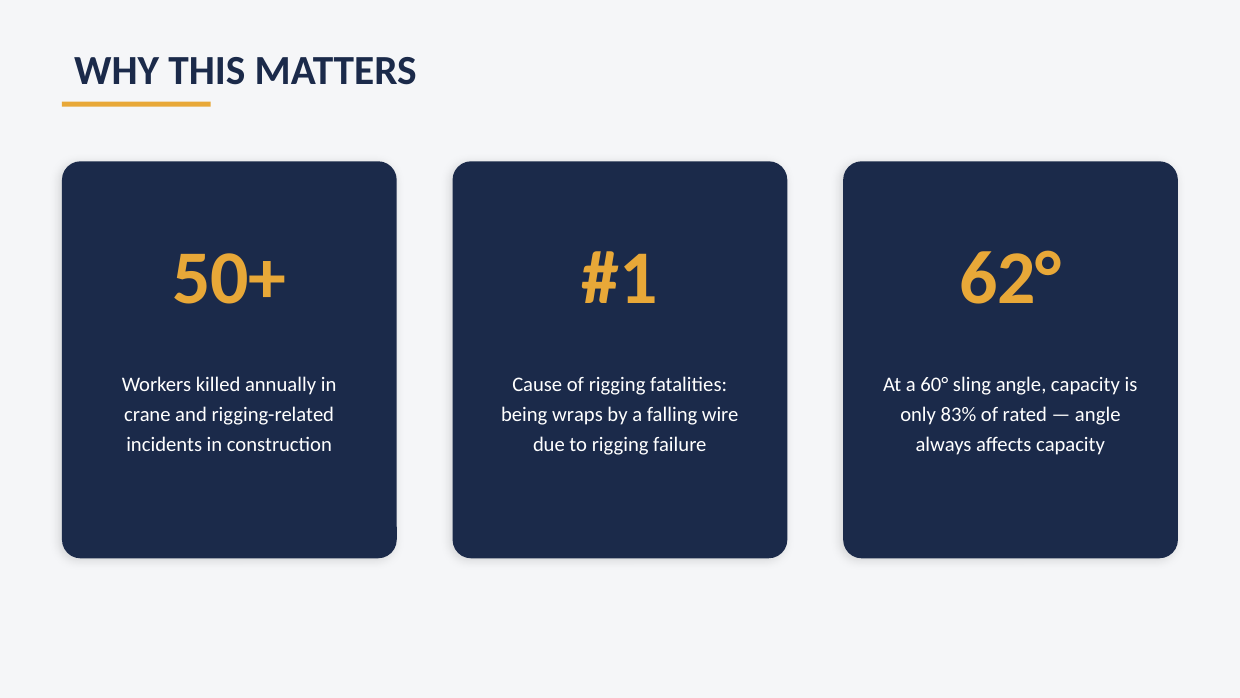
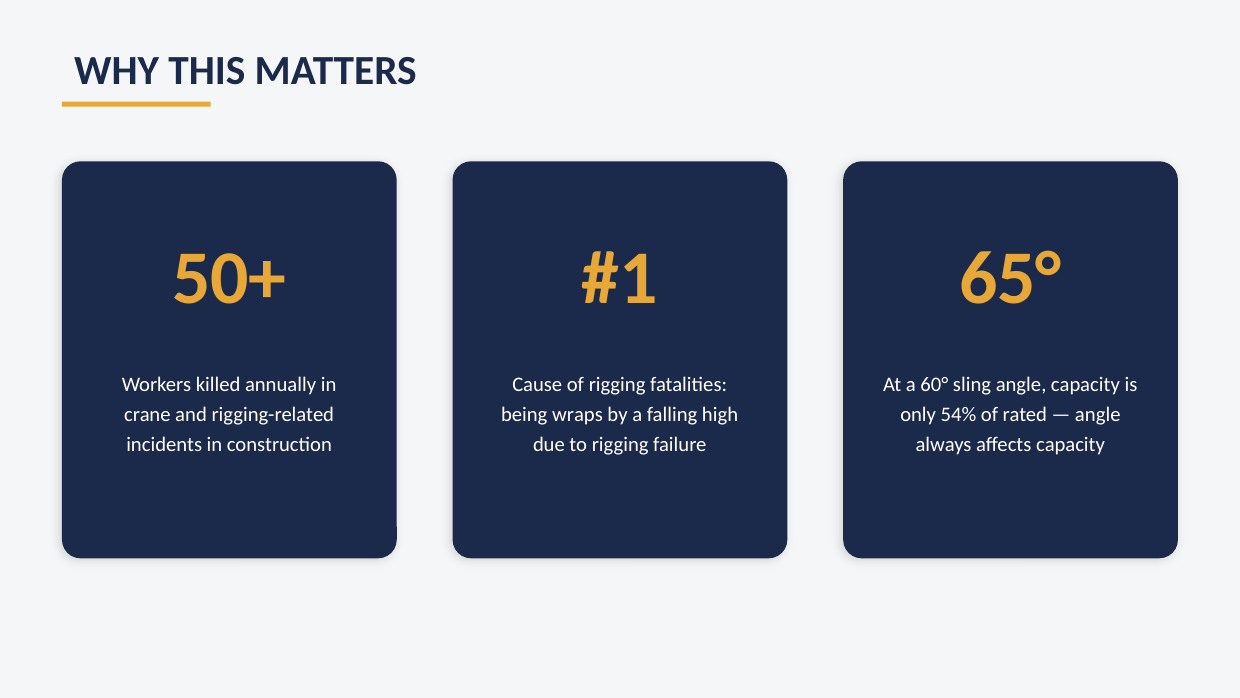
62°: 62° -> 65°
wire: wire -> high
83%: 83% -> 54%
